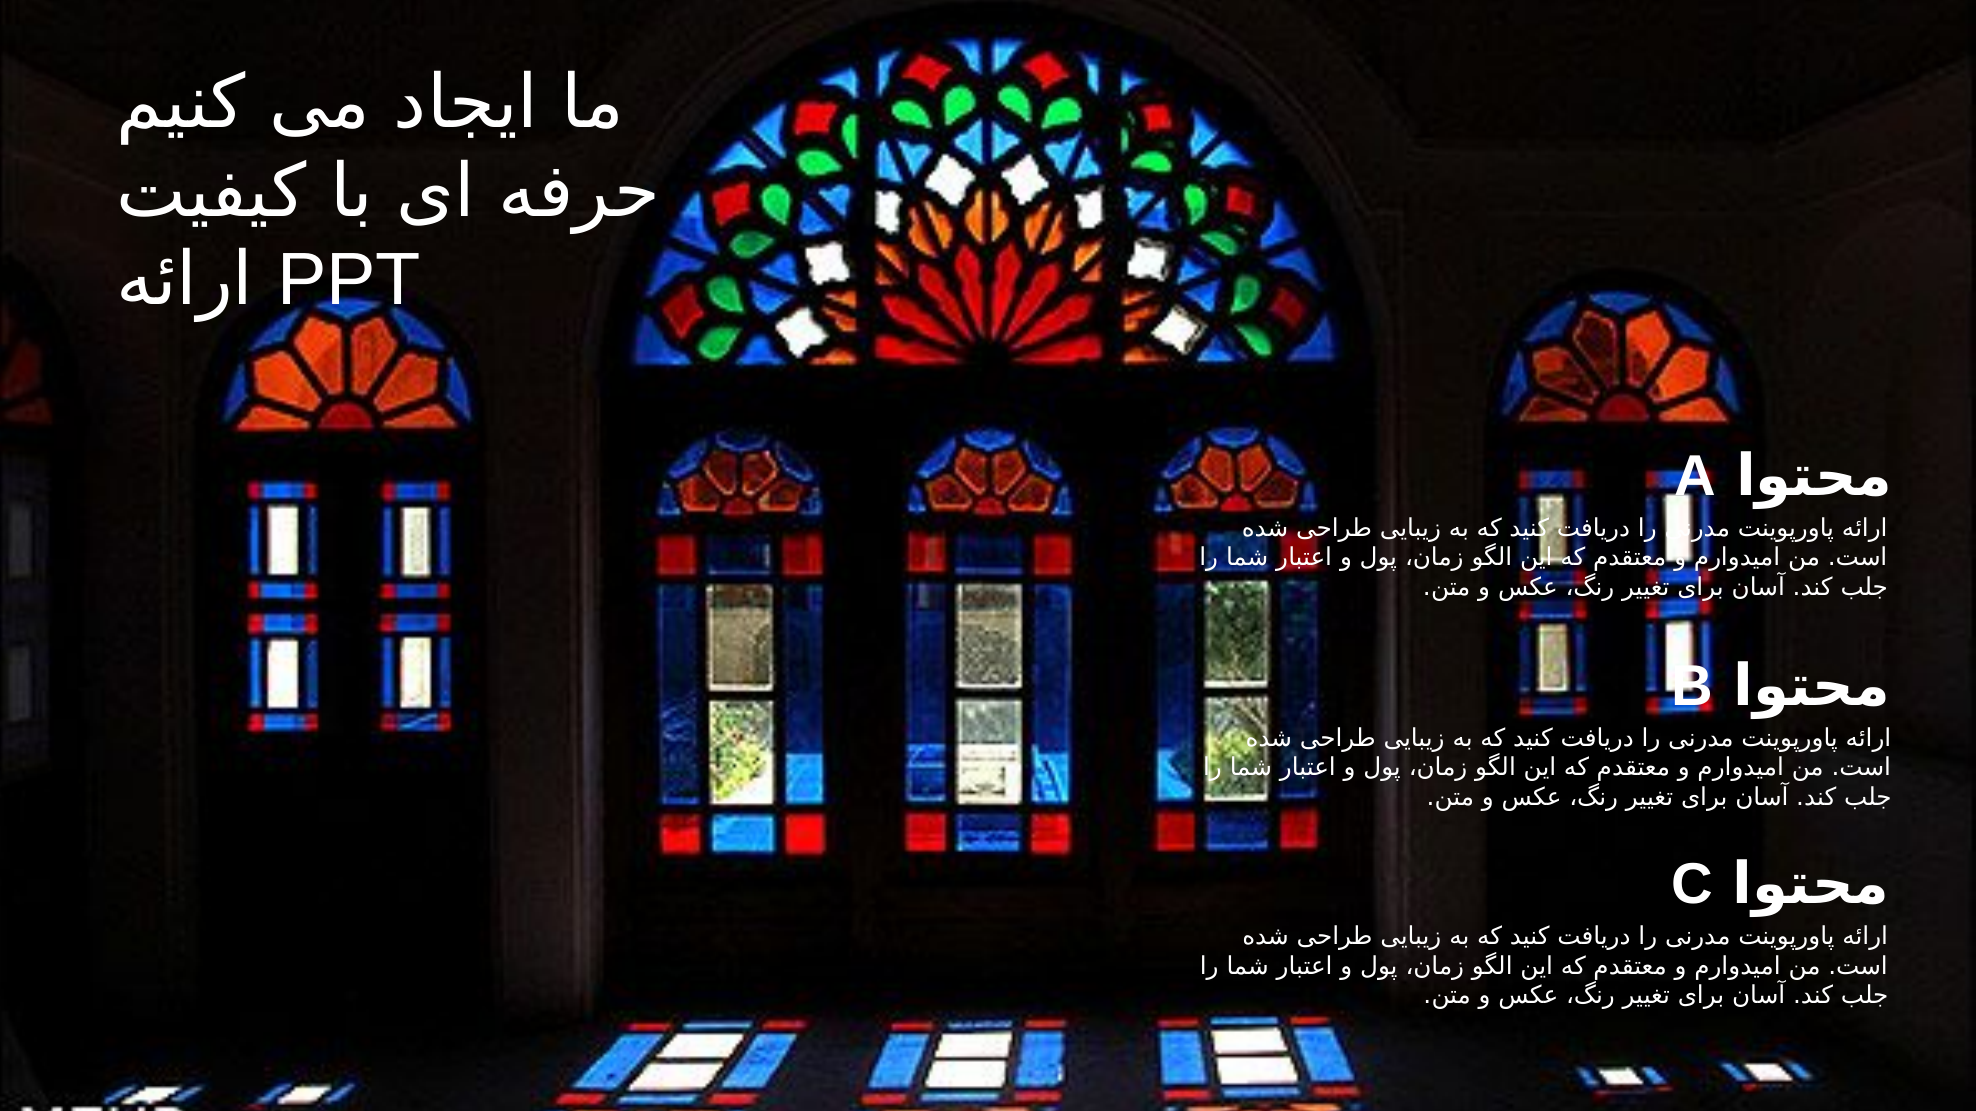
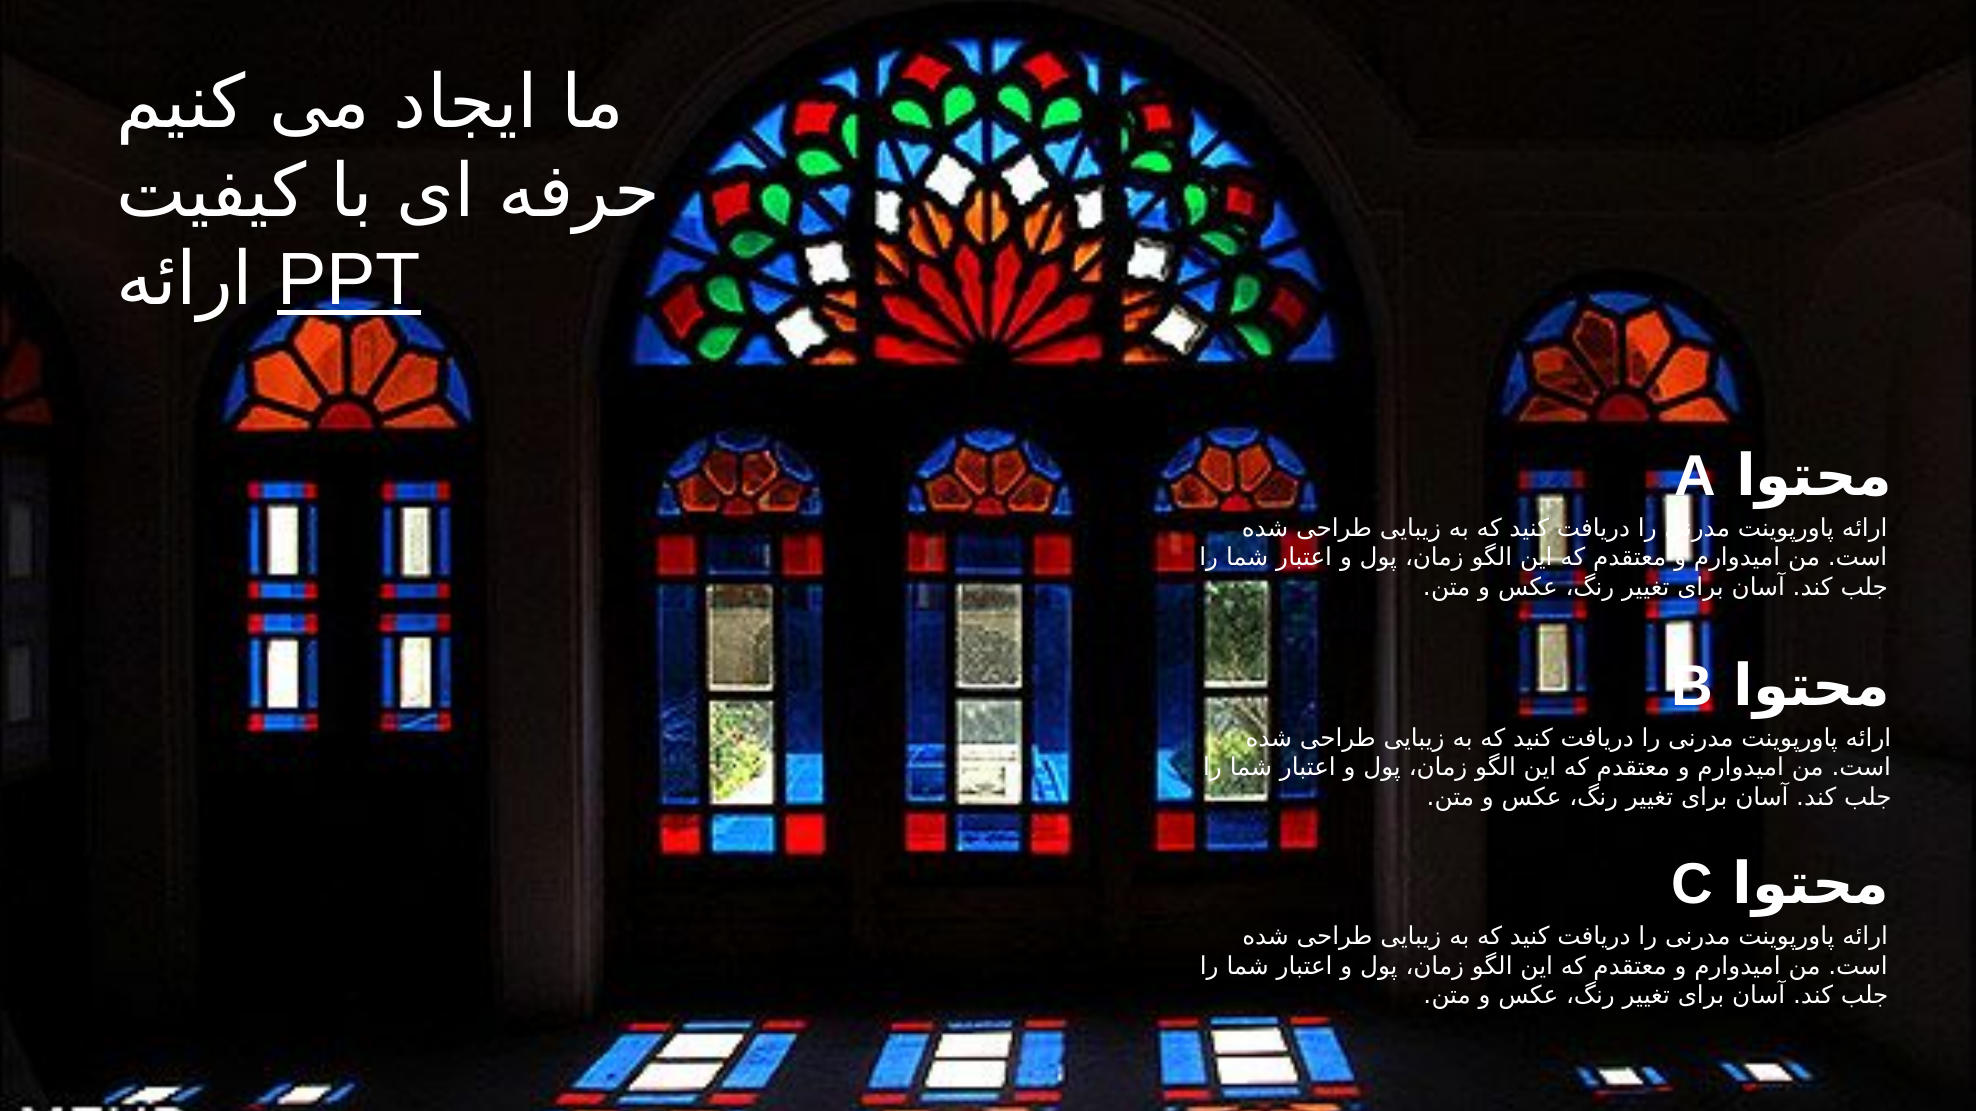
PPT underline: none -> present
